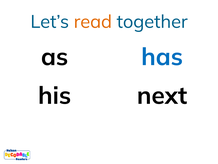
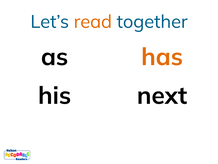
has colour: blue -> orange
